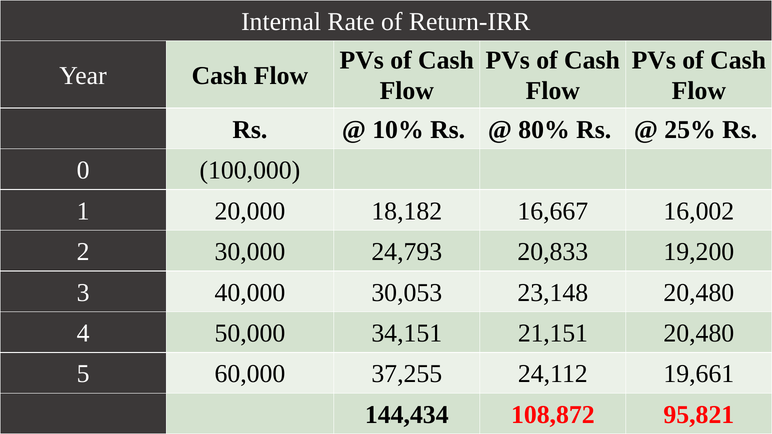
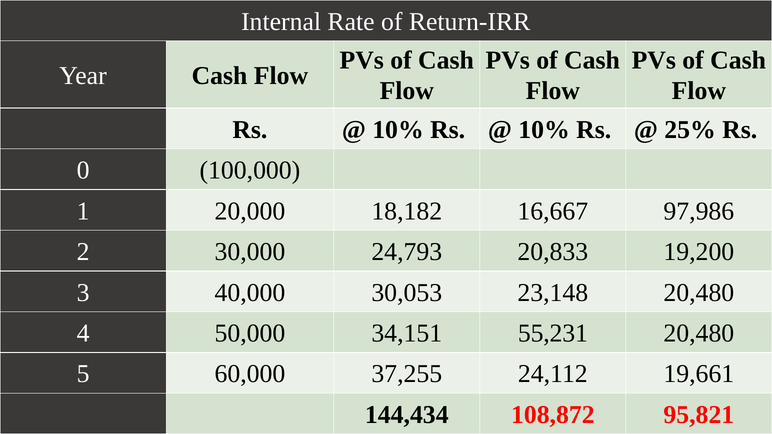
80% at (544, 130): 80% -> 10%
16,002: 16,002 -> 97,986
21,151: 21,151 -> 55,231
